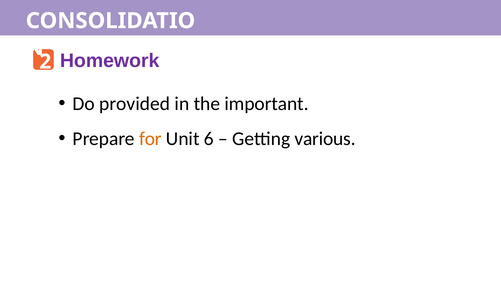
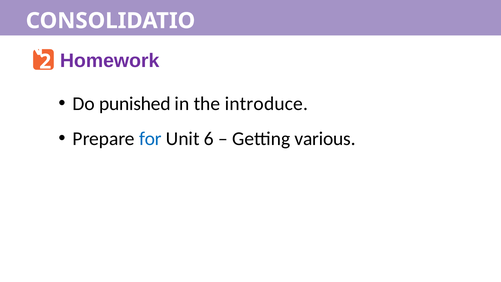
provided: provided -> punished
important: important -> introduce
for colour: orange -> blue
